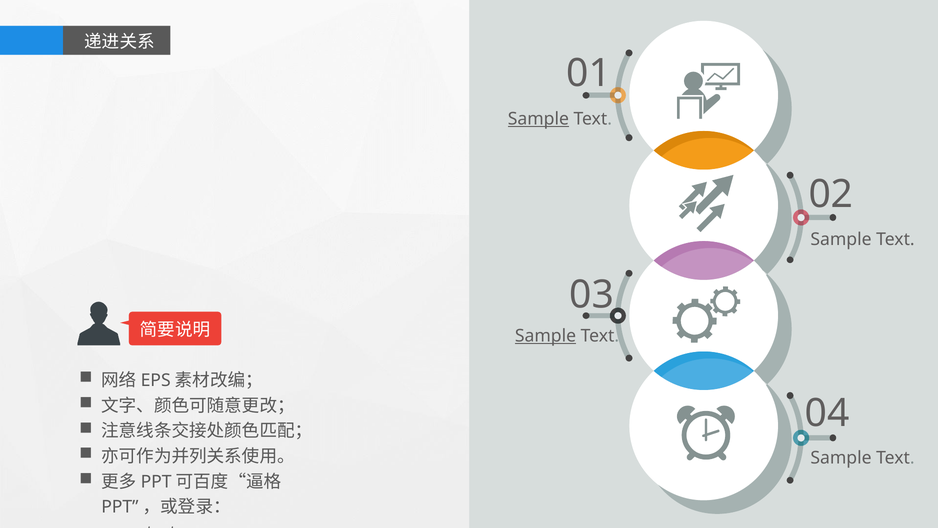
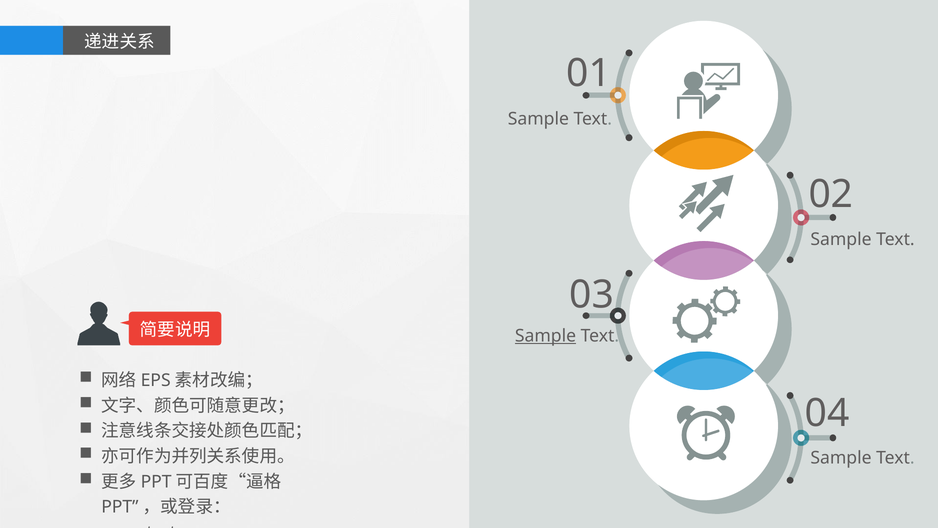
Sample at (538, 119) underline: present -> none
